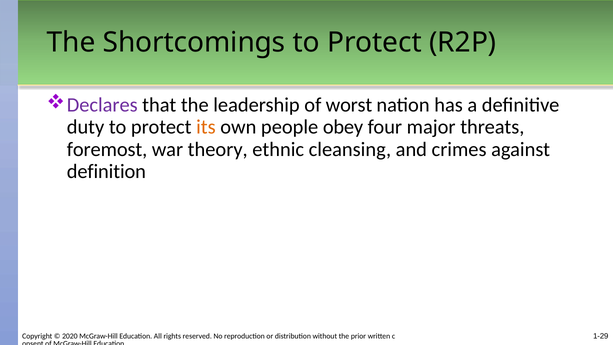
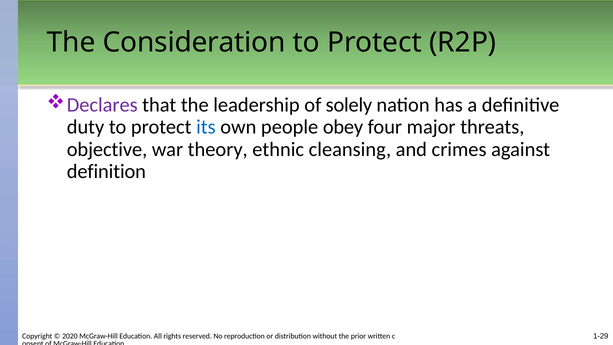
Shortcomings: Shortcomings -> Consideration
worst: worst -> solely
its colour: orange -> blue
foremost: foremost -> objective
